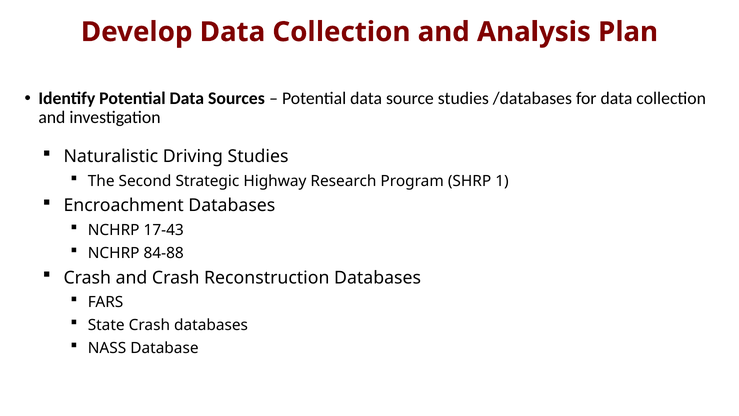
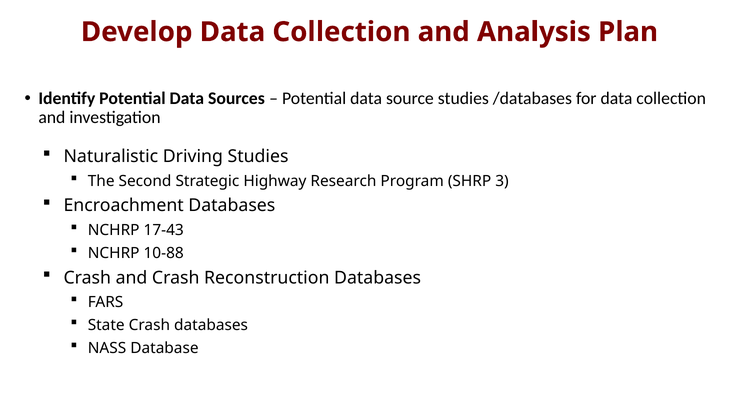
1: 1 -> 3
84-88: 84-88 -> 10-88
